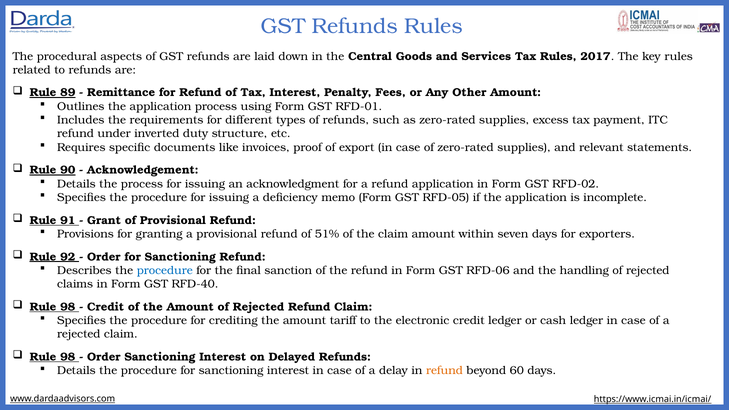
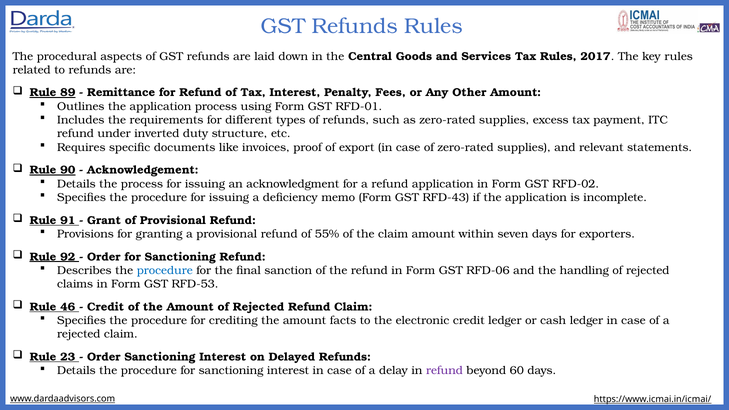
RFD-05: RFD-05 -> RFD-43
51%: 51% -> 55%
RFD-40: RFD-40 -> RFD-53
98 at (68, 307): 98 -> 46
tariff: tariff -> facts
98 at (68, 357): 98 -> 23
refund at (444, 371) colour: orange -> purple
